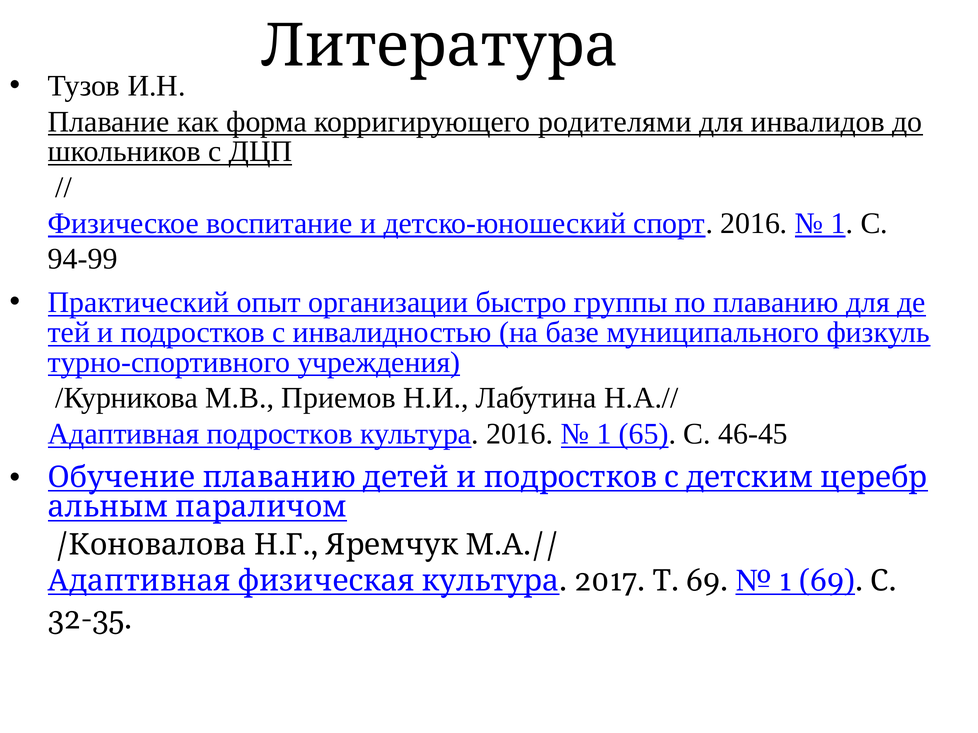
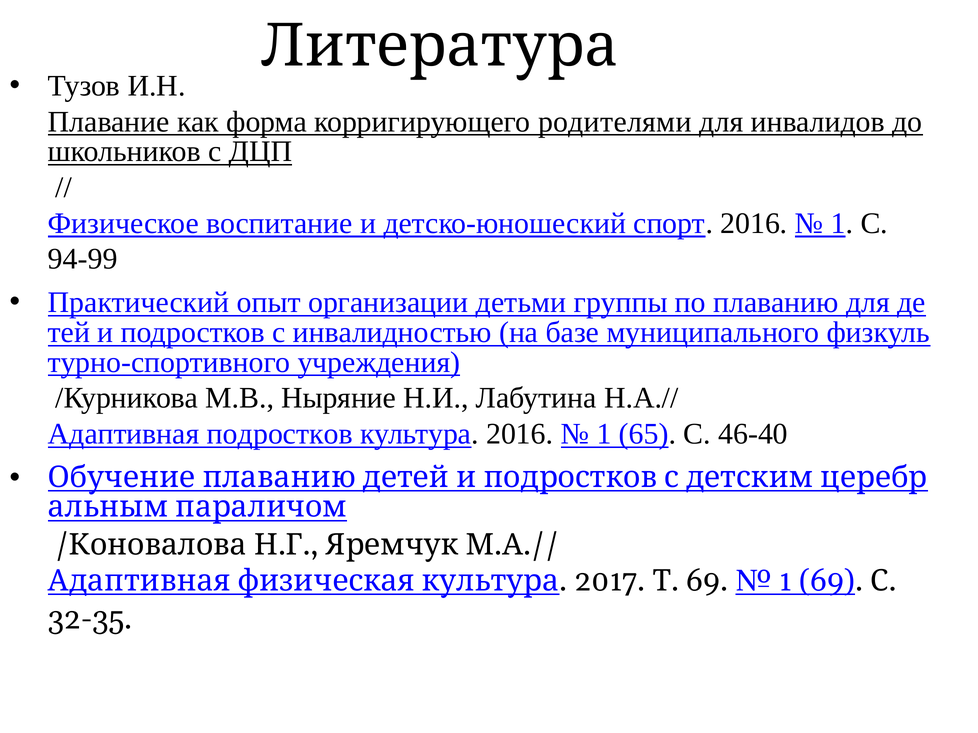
быстро: быстро -> детьми
Приемов: Приемов -> Ныряние
46-45: 46-45 -> 46-40
